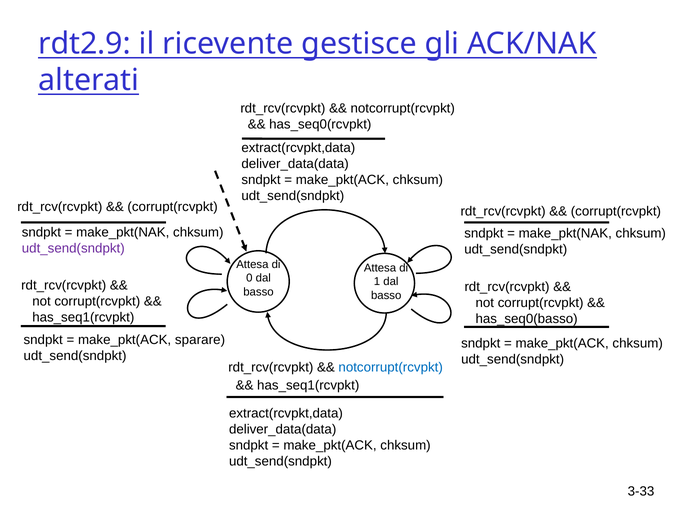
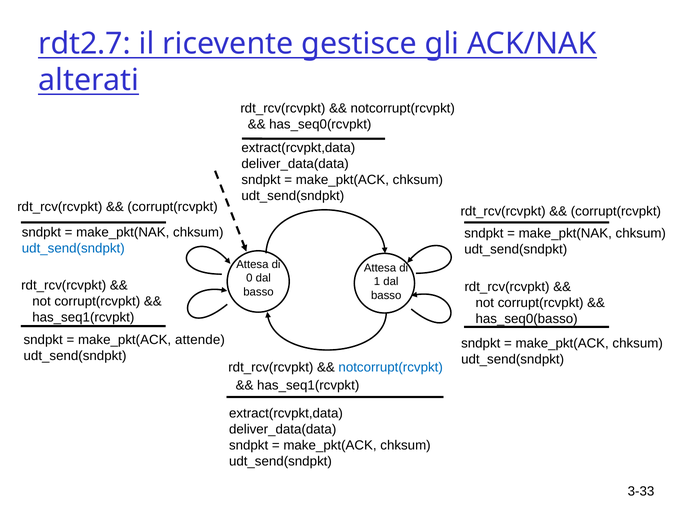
rdt2.9: rdt2.9 -> rdt2.7
udt_send(sndpkt at (73, 248) colour: purple -> blue
sparare: sparare -> attende
